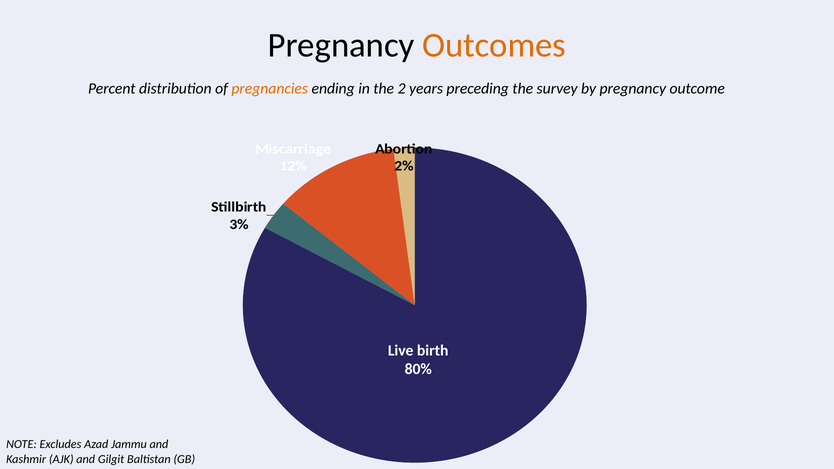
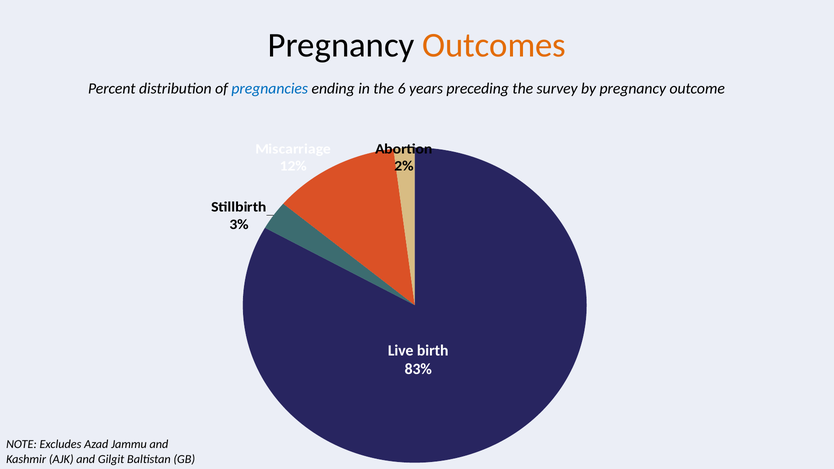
pregnancies colour: orange -> blue
2: 2 -> 6
80%: 80% -> 83%
